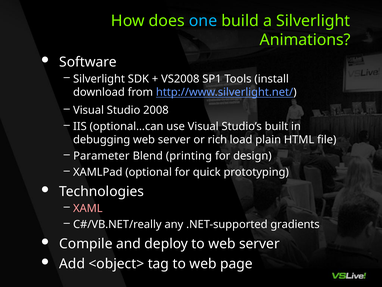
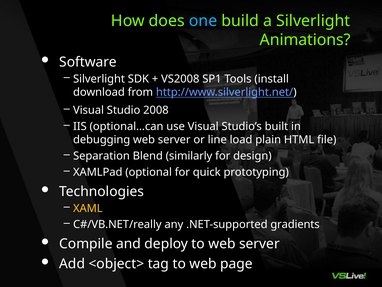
rich: rich -> line
Parameter: Parameter -> Separation
printing: printing -> similarly
XAML colour: pink -> yellow
